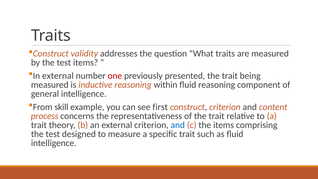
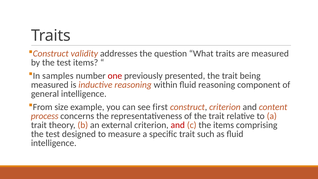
In external: external -> samples
skill: skill -> size
and at (178, 125) colour: blue -> red
